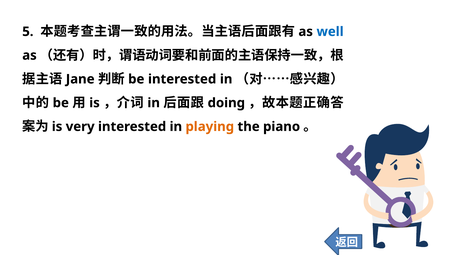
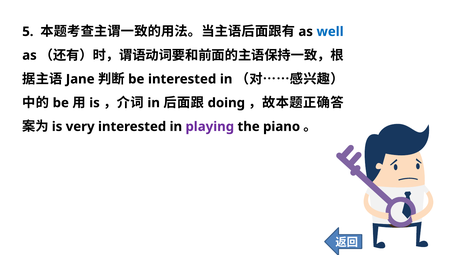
playing colour: orange -> purple
